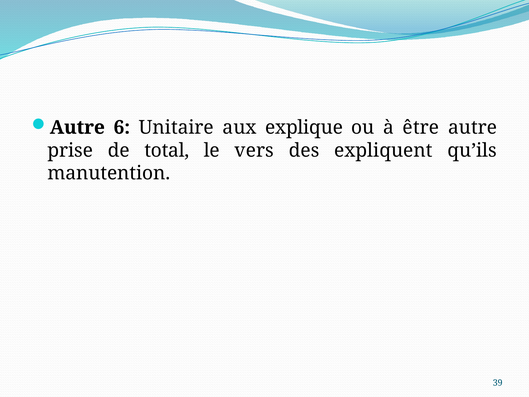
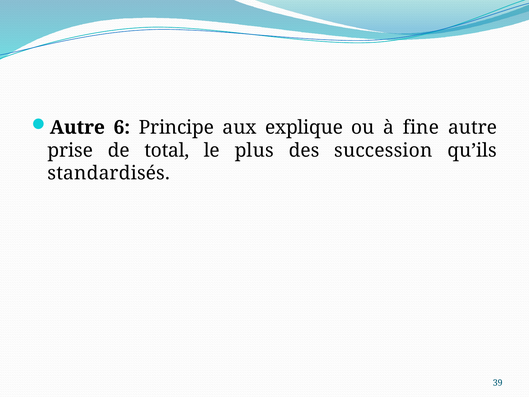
Unitaire: Unitaire -> Principe
être: être -> fine
vers: vers -> plus
expliquent: expliquent -> succession
manutention: manutention -> standardisés
